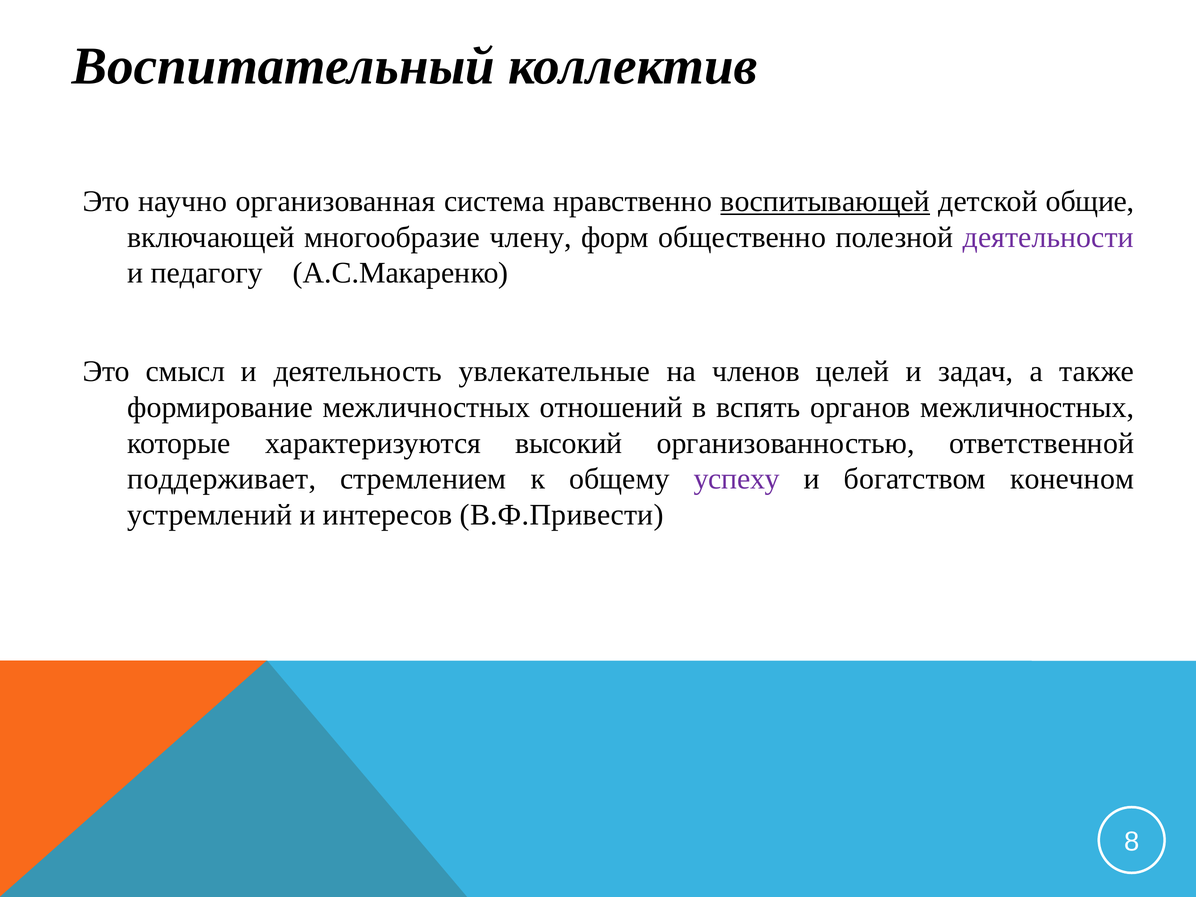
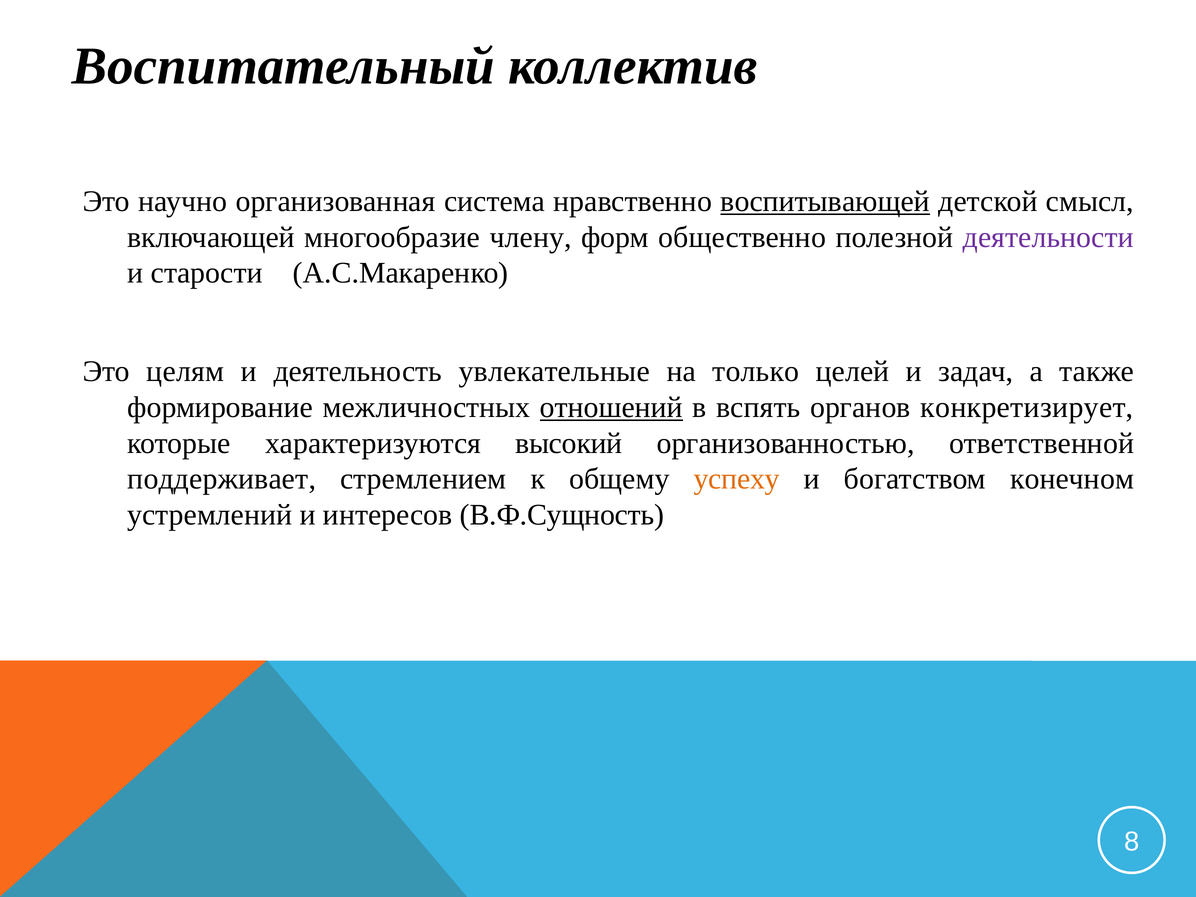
общие: общие -> смысл
педагогу: педагогу -> старости
смысл: смысл -> целям
членов: членов -> только
отношений underline: none -> present
органов межличностных: межличностных -> конкретизирует
успеху colour: purple -> orange
В.Ф.Привести: В.Ф.Привести -> В.Ф.Сущность
